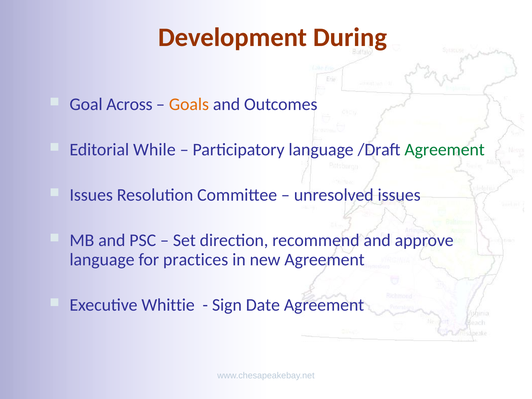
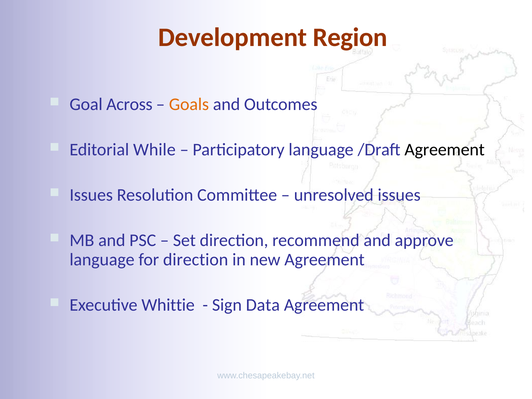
During: During -> Region
Agreement at (445, 150) colour: green -> black
for practices: practices -> direction
Date: Date -> Data
